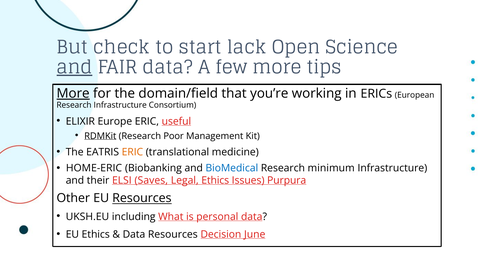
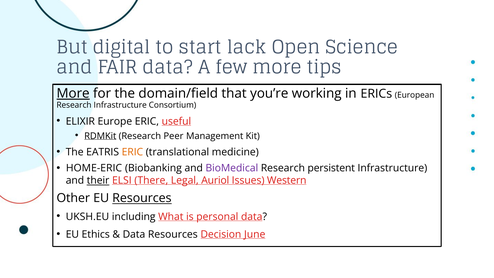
check: check -> digital
and at (74, 67) underline: present -> none
Poor: Poor -> Peer
BioMedical colour: blue -> purple
minimum: minimum -> persistent
their underline: none -> present
Saves: Saves -> There
Legal Ethics: Ethics -> Auriol
Purpura: Purpura -> Western
